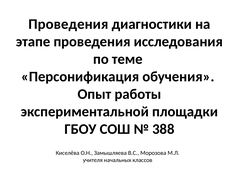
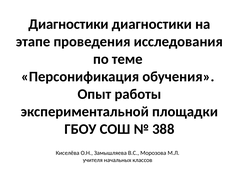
Проведения at (68, 24): Проведения -> Диагностики
